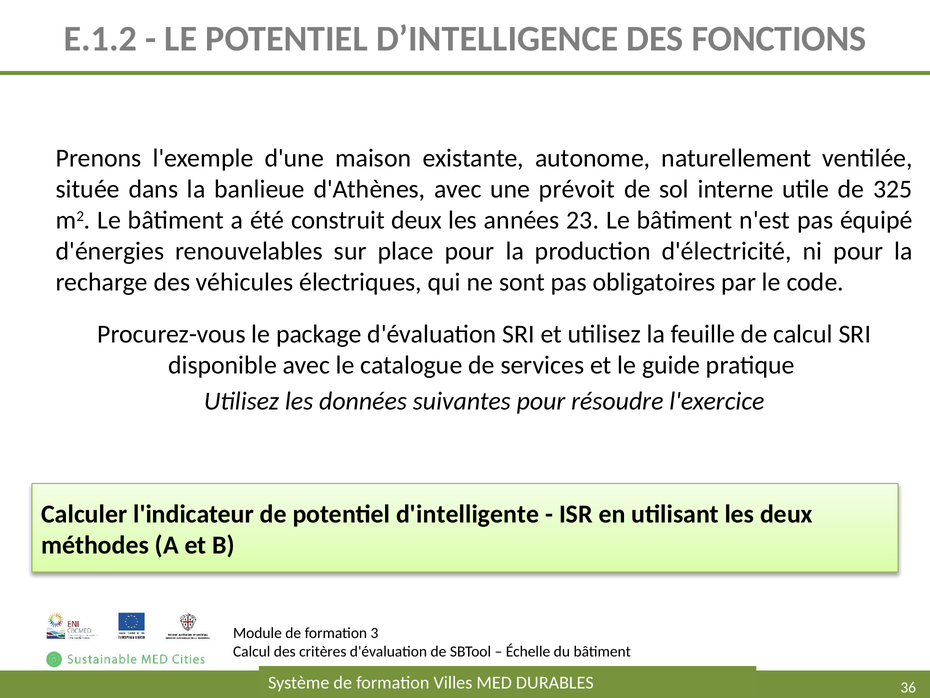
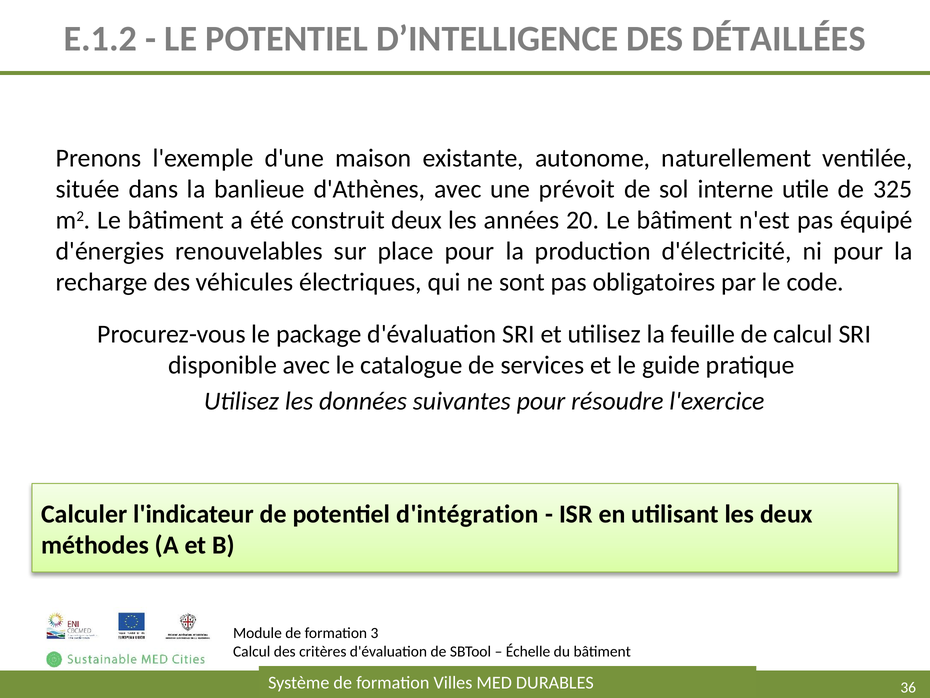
FONCTIONS: FONCTIONS -> DÉTAILLÉES
23: 23 -> 20
d'intelligente: d'intelligente -> d'intégration
